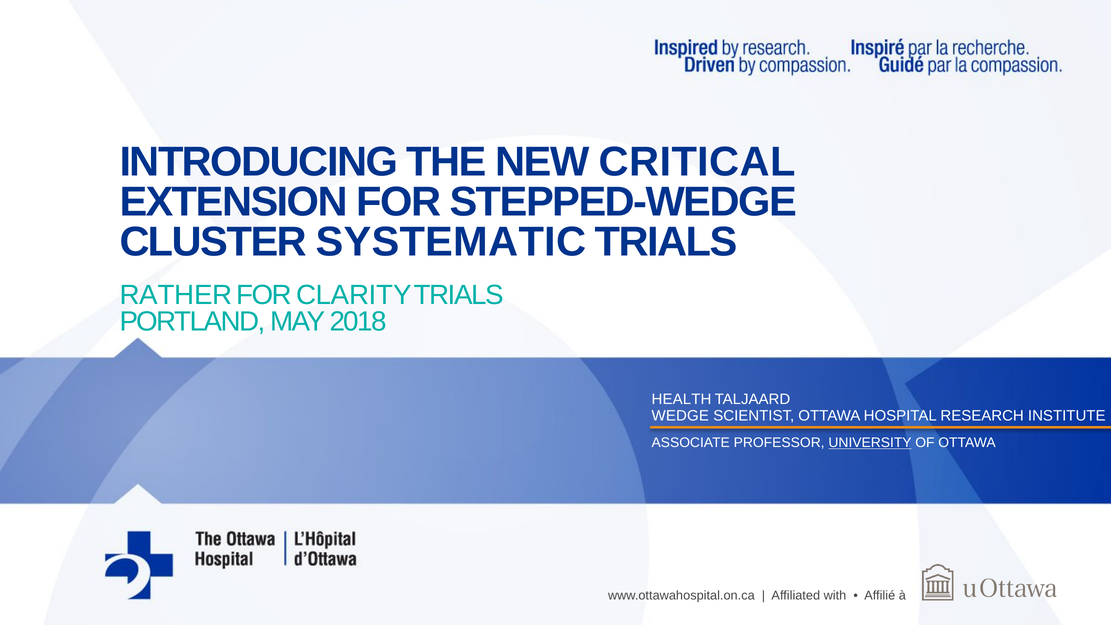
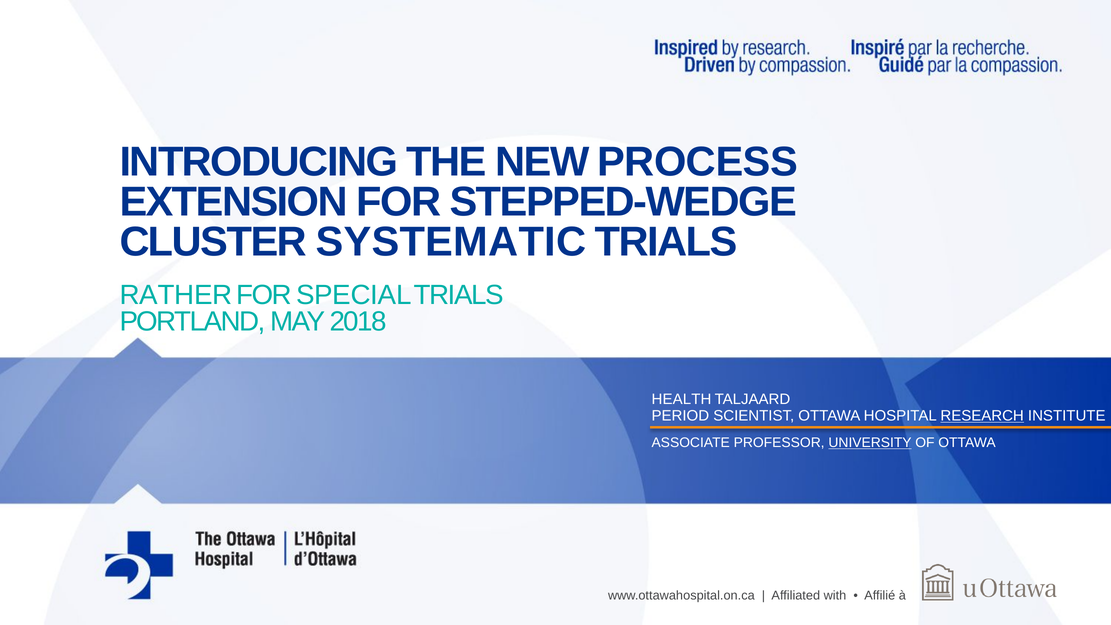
CRITICAL: CRITICAL -> PROCESS
CLARITY: CLARITY -> SPECIAL
WEDGE: WEDGE -> PERIOD
RESEARCH underline: none -> present
